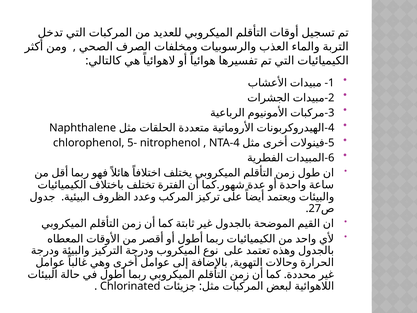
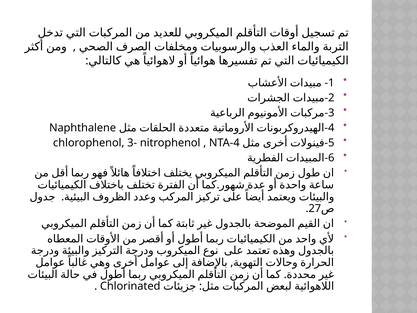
5-: 5- -> 3-
